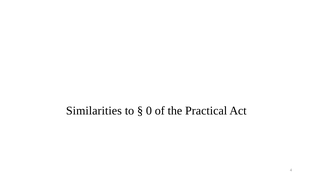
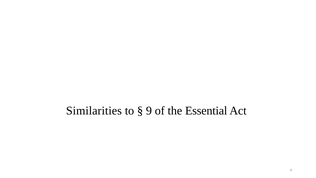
0: 0 -> 9
Practical: Practical -> Essential
